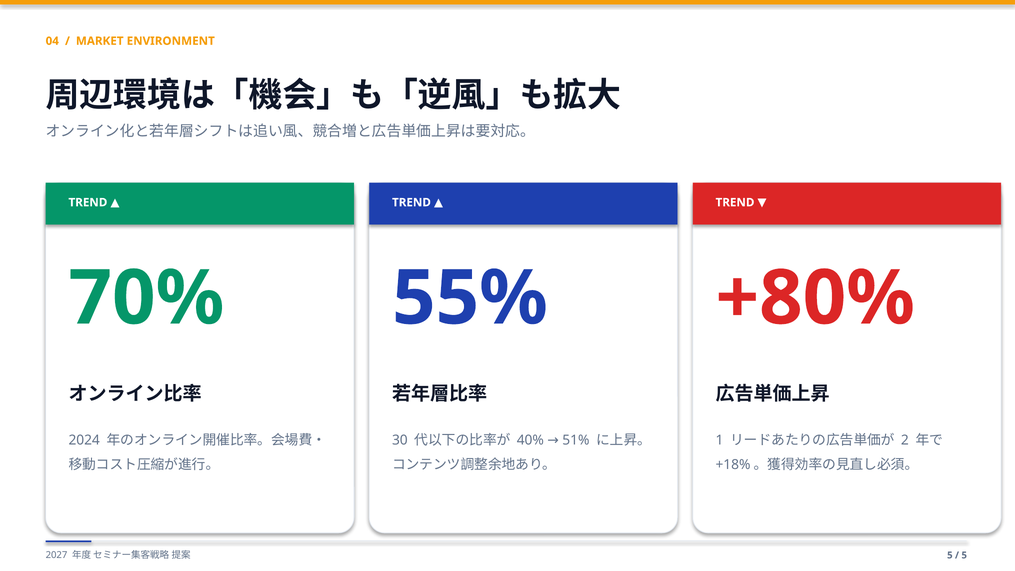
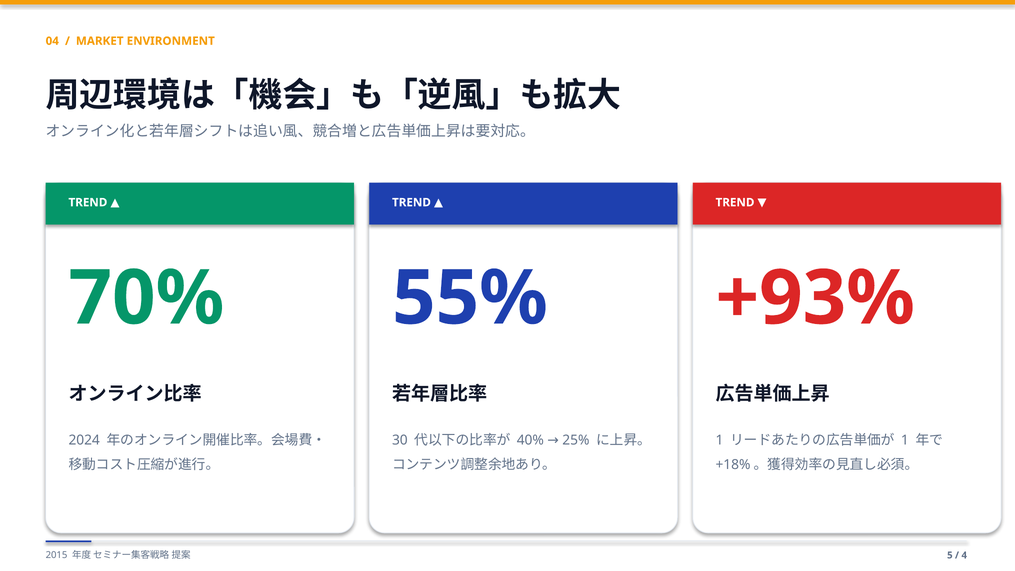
+80%: +80% -> +93%
51%: 51% -> 25%
2 at (905, 440): 2 -> 1
2027: 2027 -> 2015
5 at (964, 555): 5 -> 4
